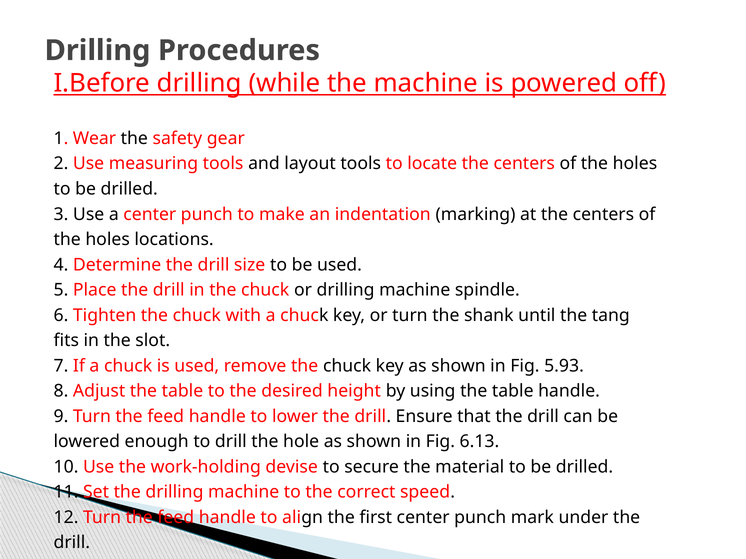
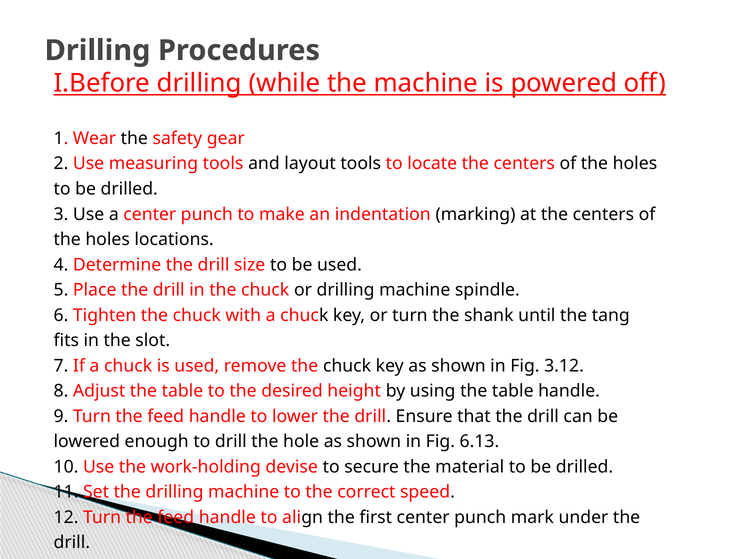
5.93: 5.93 -> 3.12
